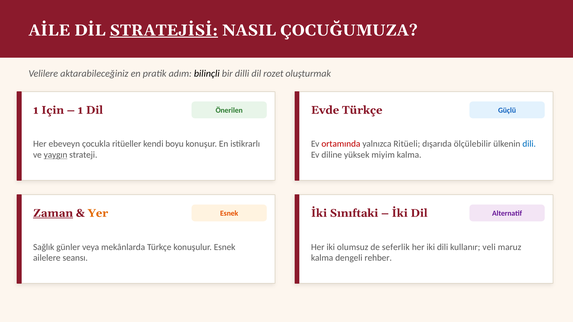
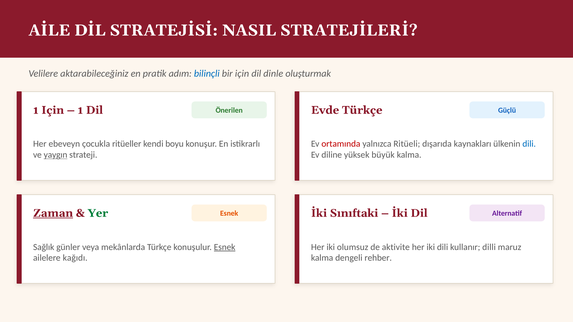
STRATEJİSİ underline: present -> none
ÇOCUĞUMUZA: ÇOCUĞUMUZA -> STRATEJİLERİ
bilinçli colour: black -> blue
bir dilli: dilli -> için
rozet: rozet -> dinle
ölçülebilir: ölçülebilir -> kaynakları
miyim: miyim -> büyük
Yer colour: orange -> green
Esnek at (225, 247) underline: none -> present
seferlik: seferlik -> aktivite
veli: veli -> dilli
seansı: seansı -> kağıdı
